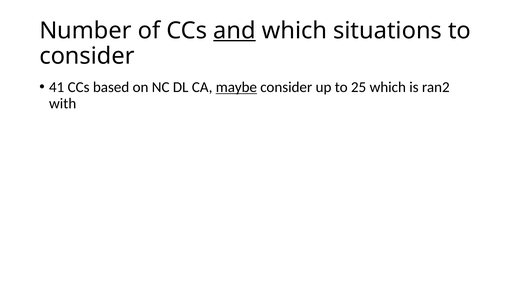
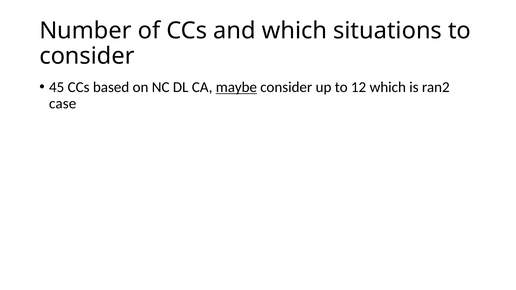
and underline: present -> none
41: 41 -> 45
25: 25 -> 12
with: with -> case
